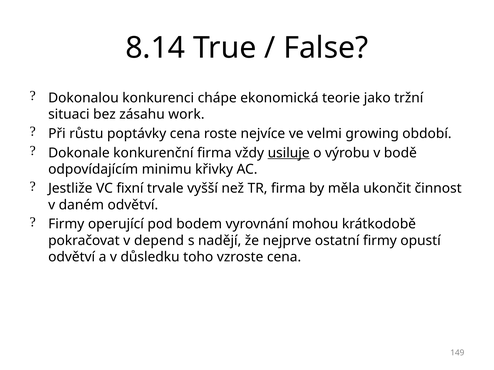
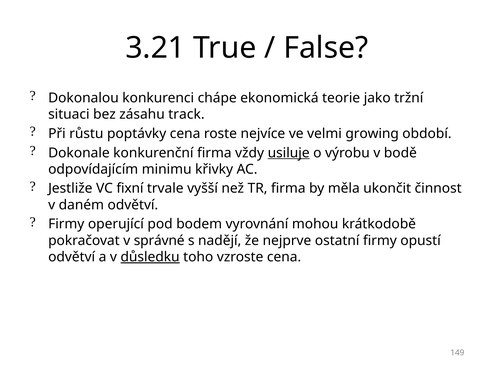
8.14: 8.14 -> 3.21
work: work -> track
depend: depend -> správné
důsledku underline: none -> present
